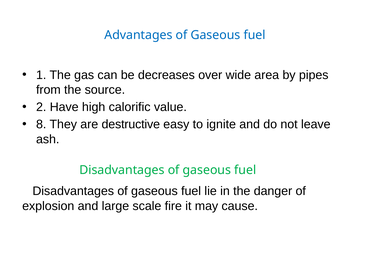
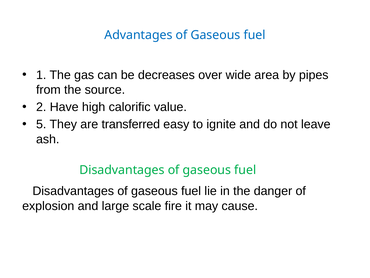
8: 8 -> 5
destructive: destructive -> transferred
